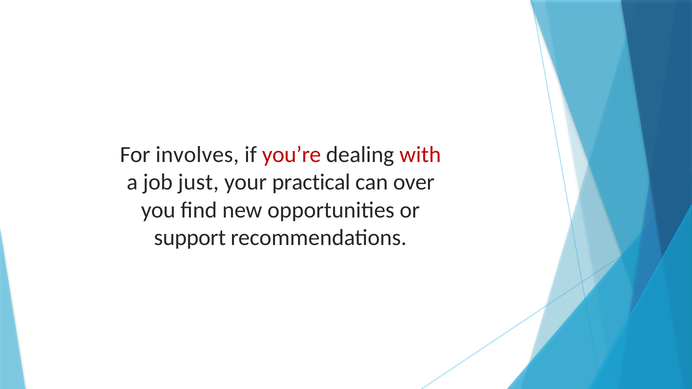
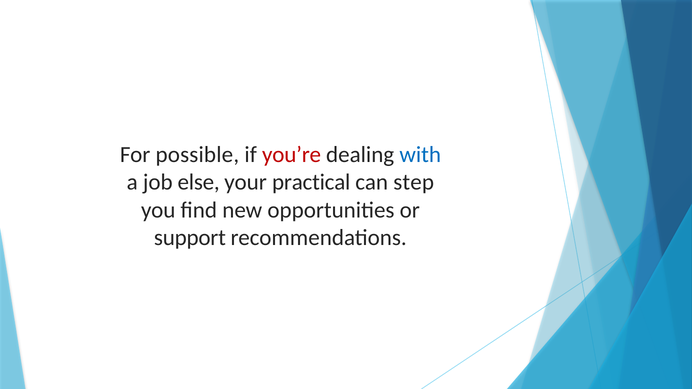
involves: involves -> possible
with colour: red -> blue
just: just -> else
over: over -> step
